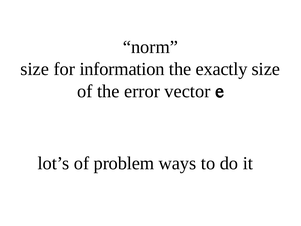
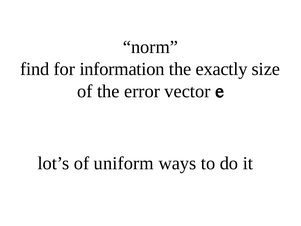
size at (35, 69): size -> find
problem: problem -> uniform
